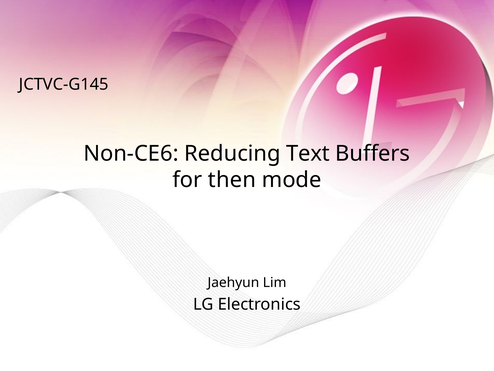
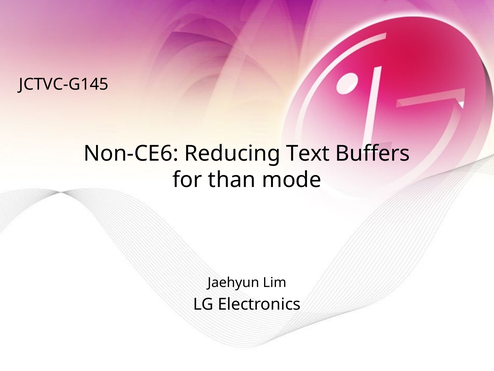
then: then -> than
